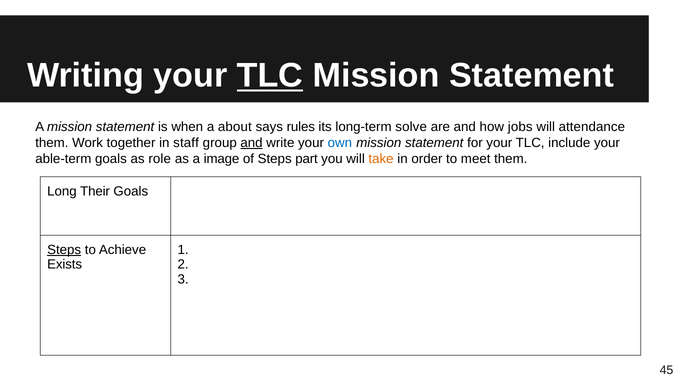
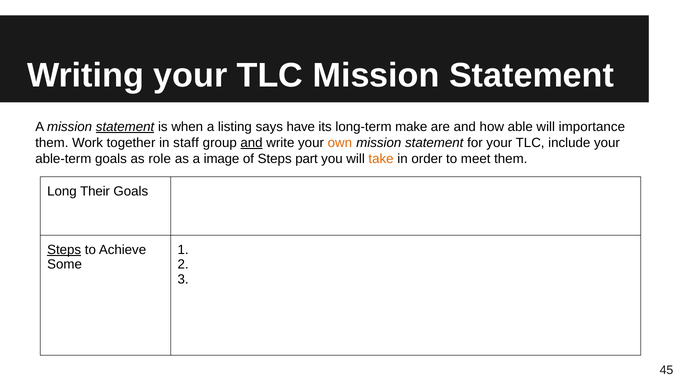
TLC at (270, 76) underline: present -> none
statement at (125, 127) underline: none -> present
about: about -> listing
rules: rules -> have
solve: solve -> make
jobs: jobs -> able
attendance: attendance -> importance
own colour: blue -> orange
Exists: Exists -> Some
